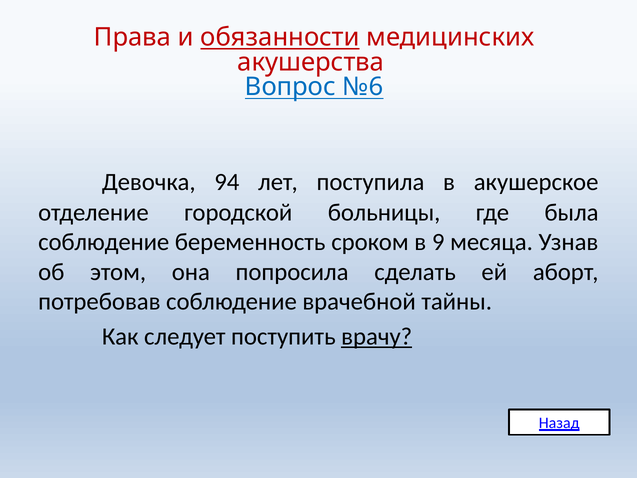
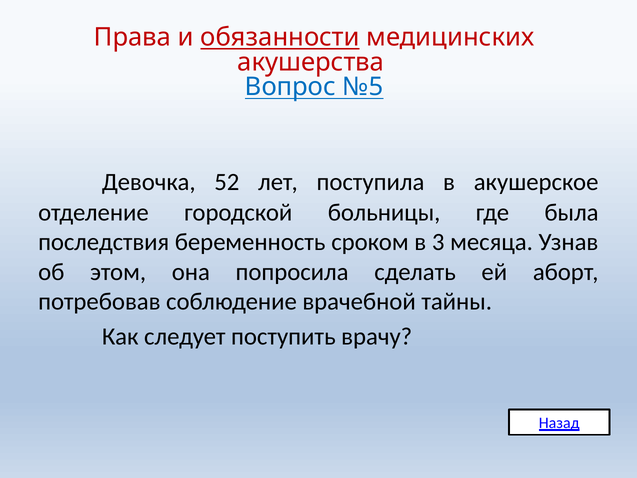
№6: №6 -> №5
94: 94 -> 52
соблюдение at (104, 242): соблюдение -> последствия
9: 9 -> 3
врачу underline: present -> none
